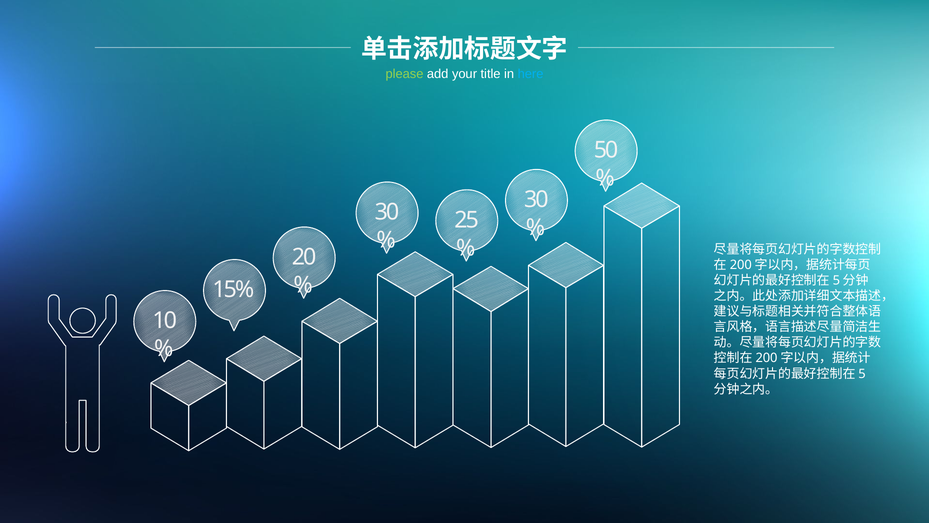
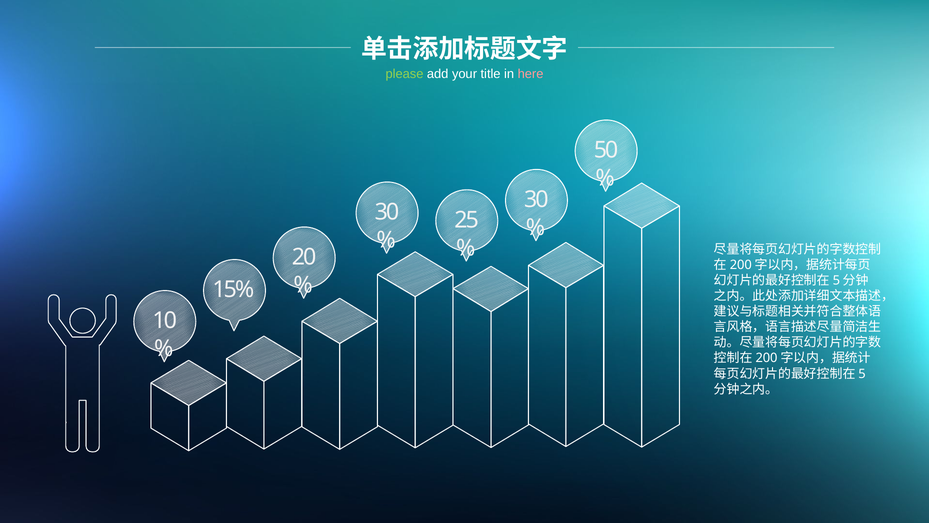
here colour: light blue -> pink
